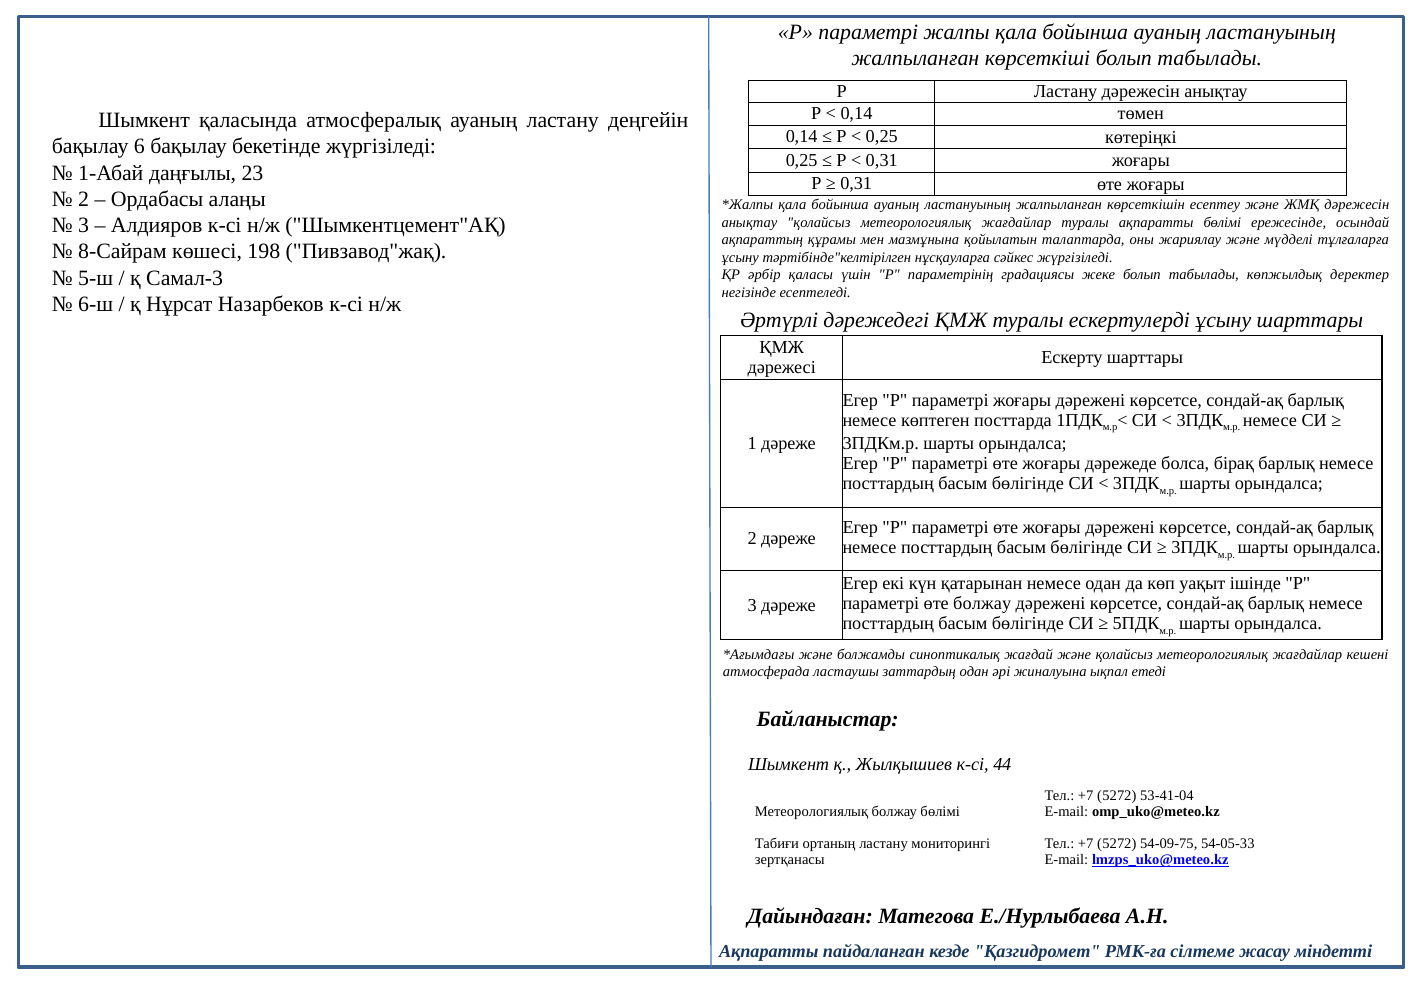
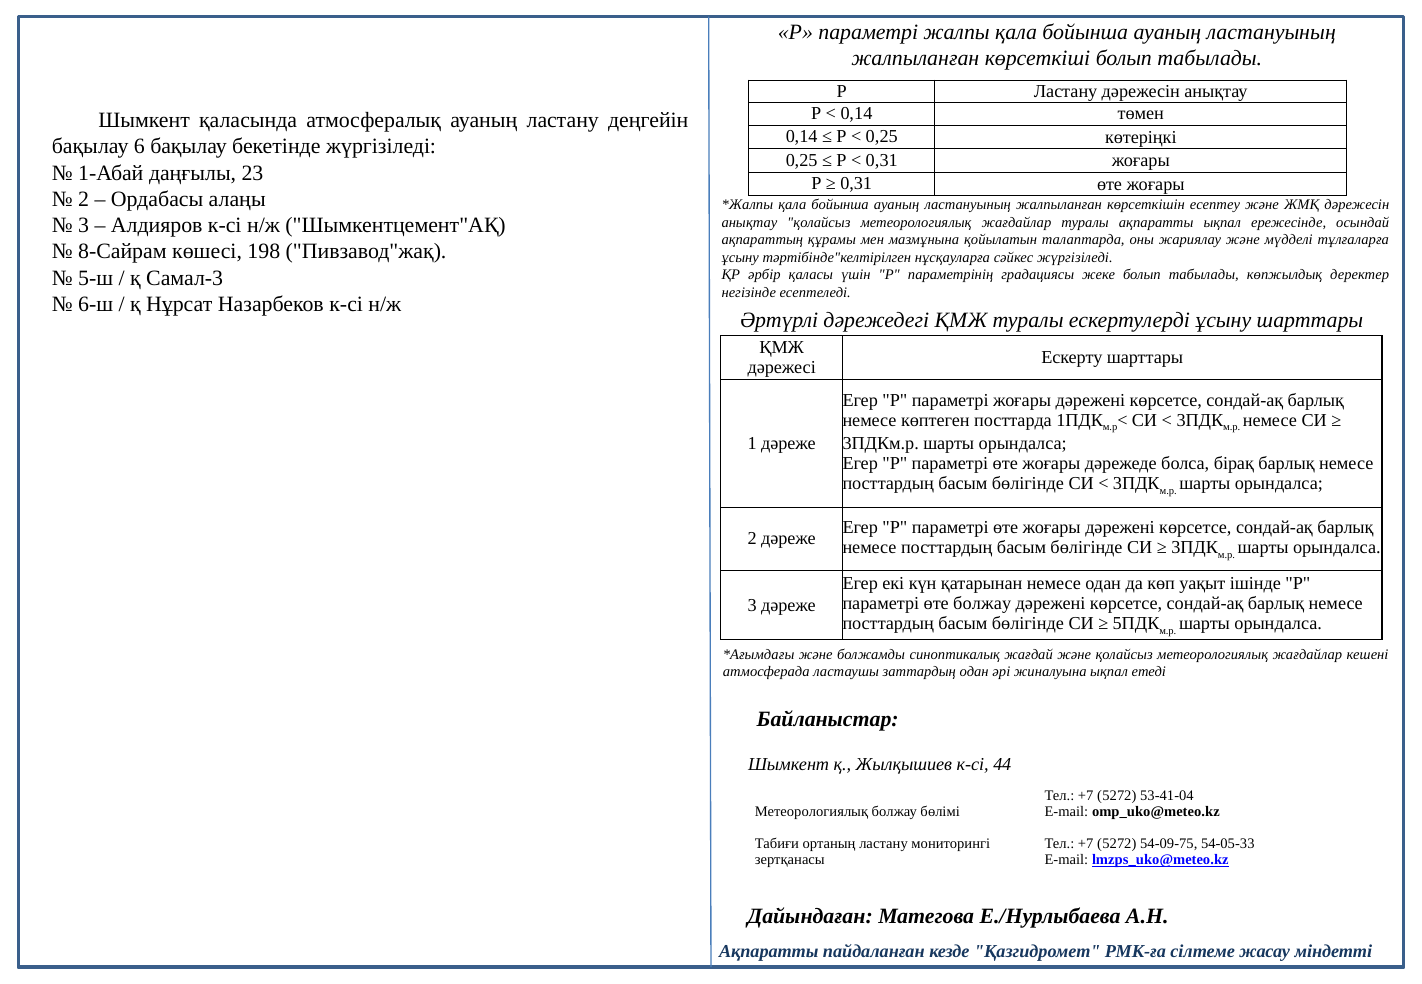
ақпаратты бөлімі: бөлімі -> ықпал
